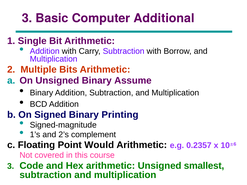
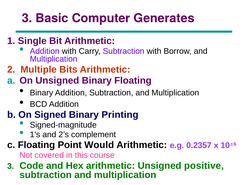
Additional: Additional -> Generates
Binary Assume: Assume -> Floating
smallest: smallest -> positive
